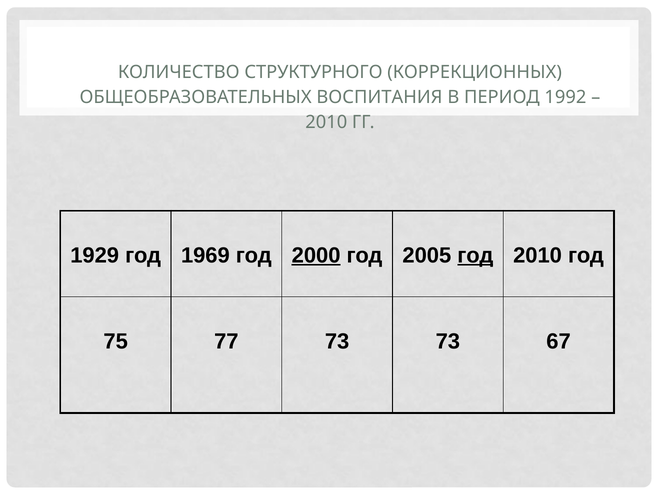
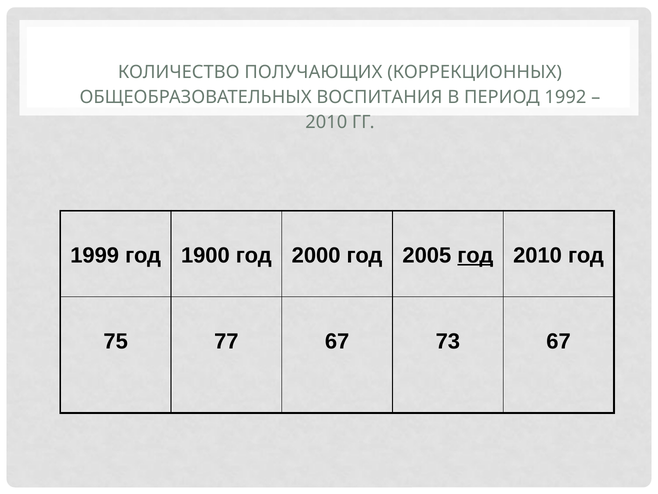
СТРУКТУРНОГО: СТРУКТУРНОГО -> ПОЛУЧАЮЩИХ
1929: 1929 -> 1999
1969: 1969 -> 1900
2000 underline: present -> none
77 73: 73 -> 67
